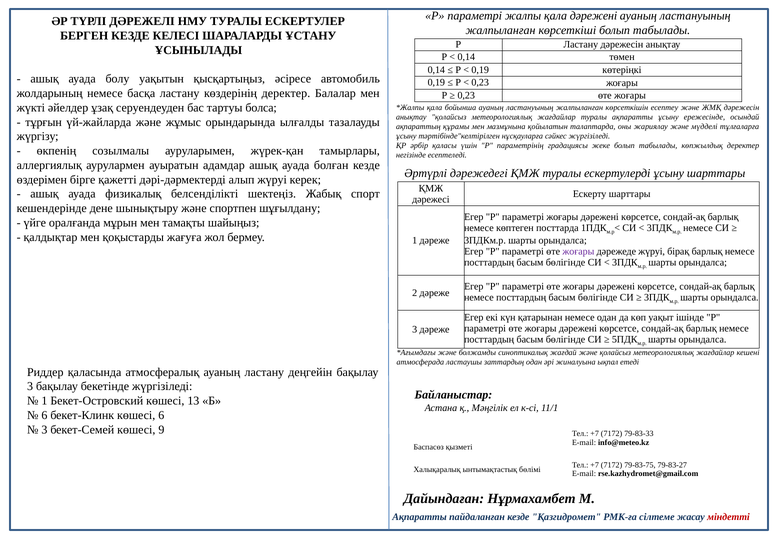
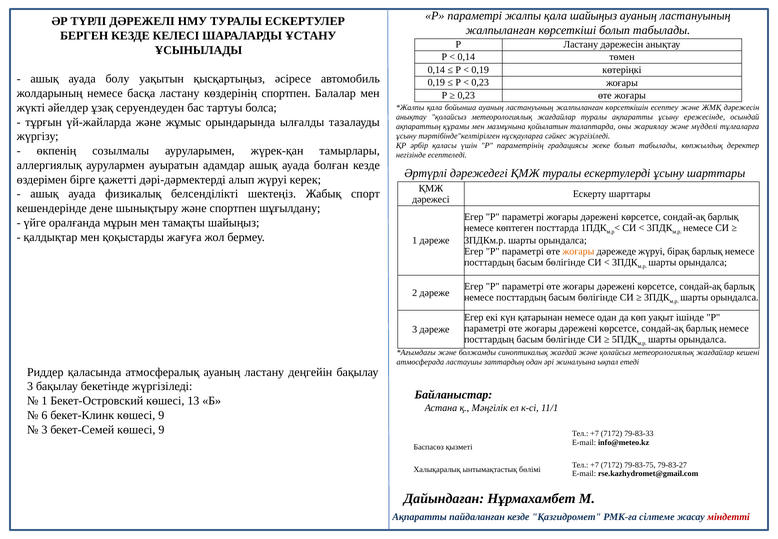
қала дәрежені: дәрежені -> шайыңыз
көздерінің деректер: деректер -> спортпен
жоғары at (578, 251) colour: purple -> orange
бекет-Клинк көшесі 6: 6 -> 9
